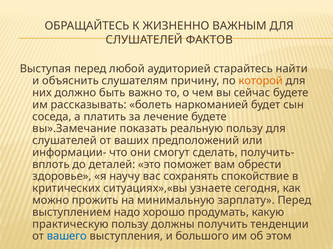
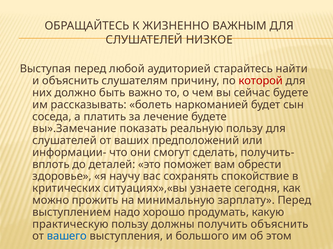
ФАКТОВ: ФАКТОВ -> НИЗКОЕ
которой colour: orange -> red
получить тенденции: тенденции -> объяснить
